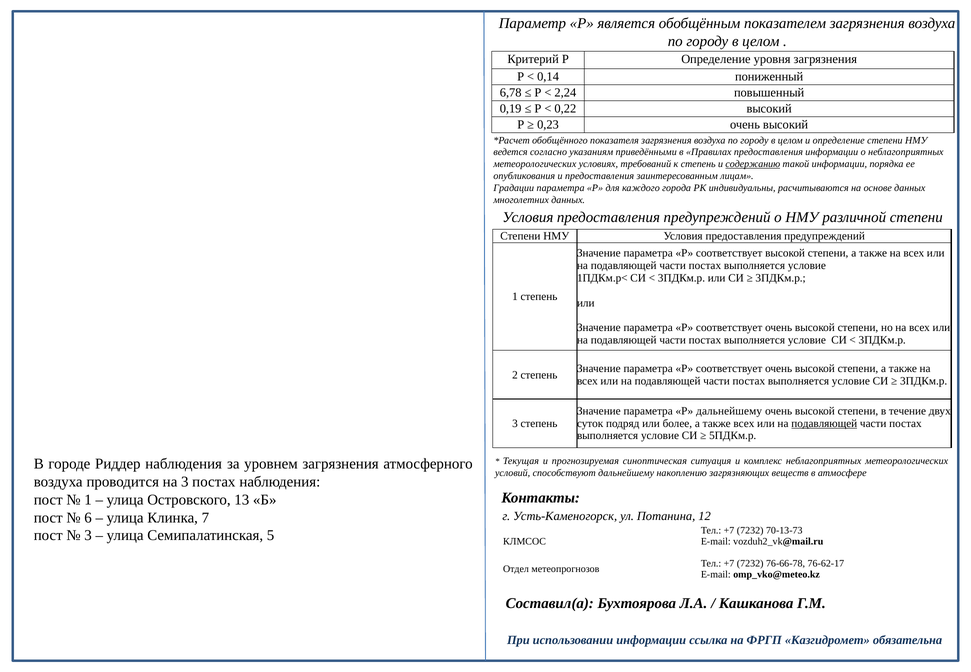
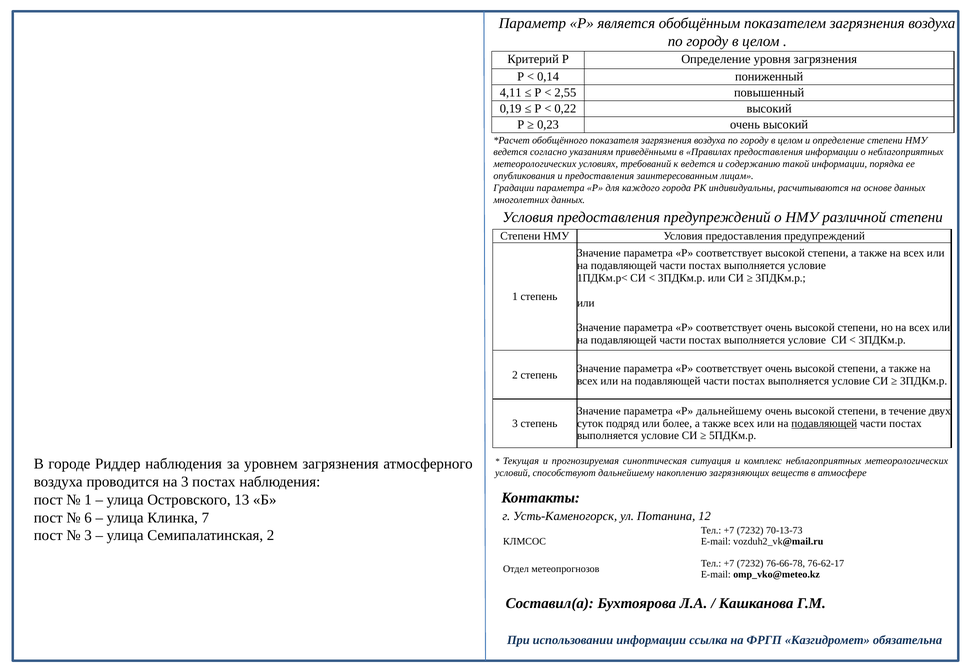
6,78: 6,78 -> 4,11
2,24: 2,24 -> 2,55
к степень: степень -> ведется
содержанию underline: present -> none
Семипалатинская 5: 5 -> 2
